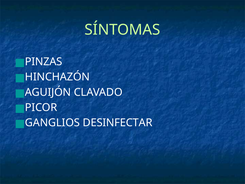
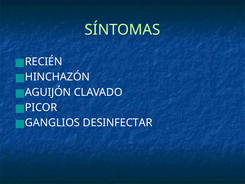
PINZAS: PINZAS -> RECIÉN
